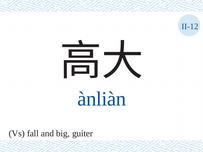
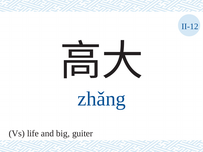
ànliàn: ànliàn -> zhǎng
fall: fall -> life
